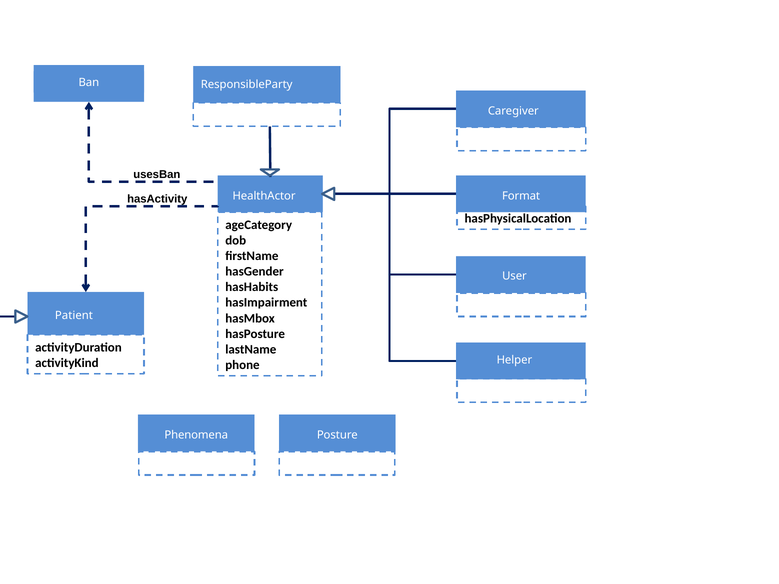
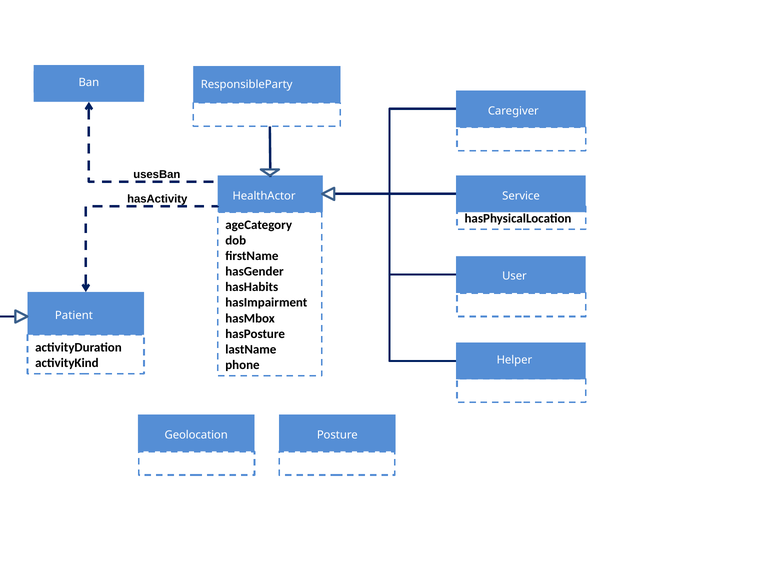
Format: Format -> Service
Phenomena: Phenomena -> Geolocation
